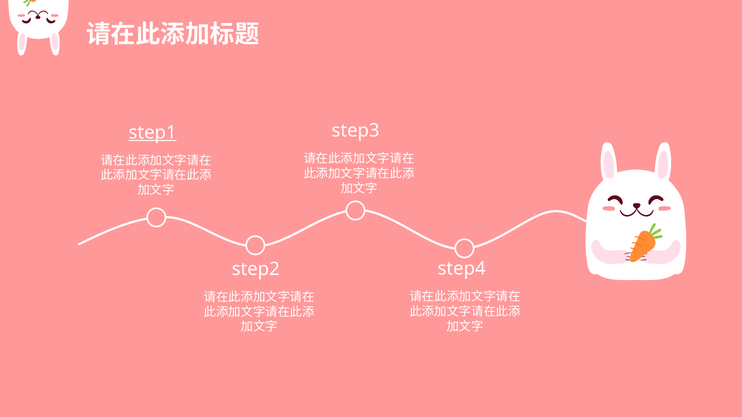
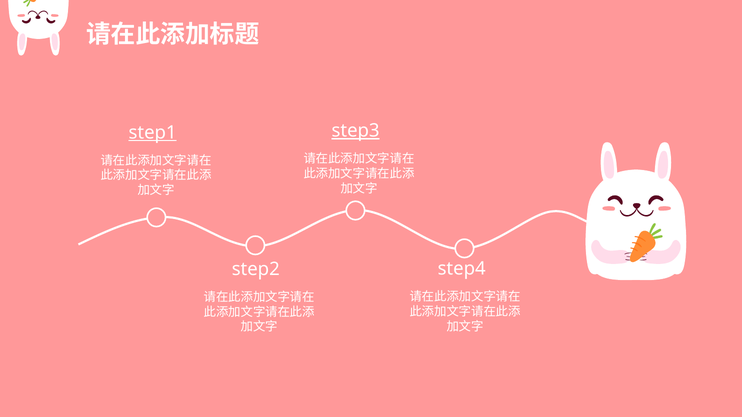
step3 underline: none -> present
